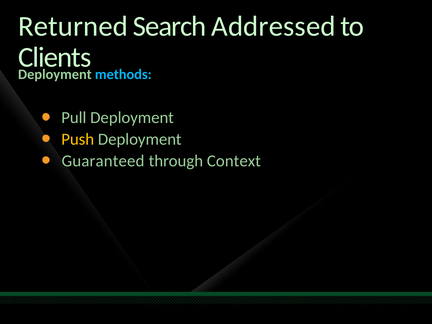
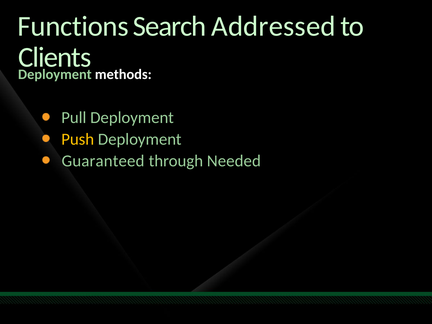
Returned: Returned -> Functions
methods colour: light blue -> white
Context: Context -> Needed
